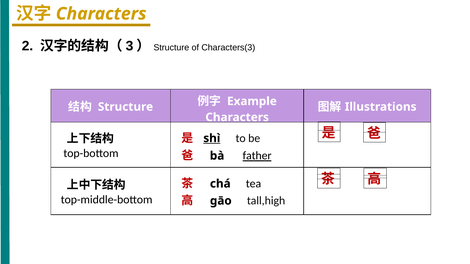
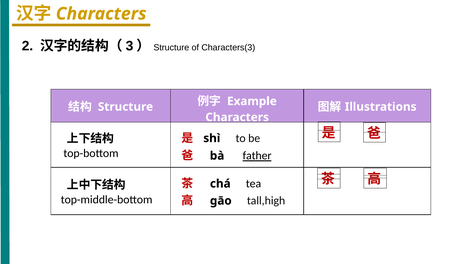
shì underline: present -> none
